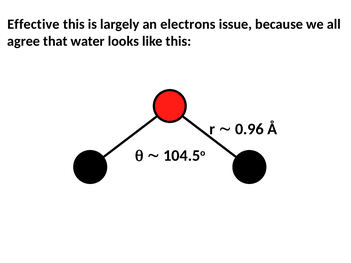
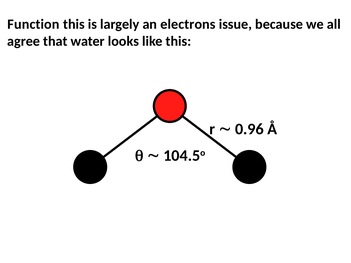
Effective: Effective -> Function
